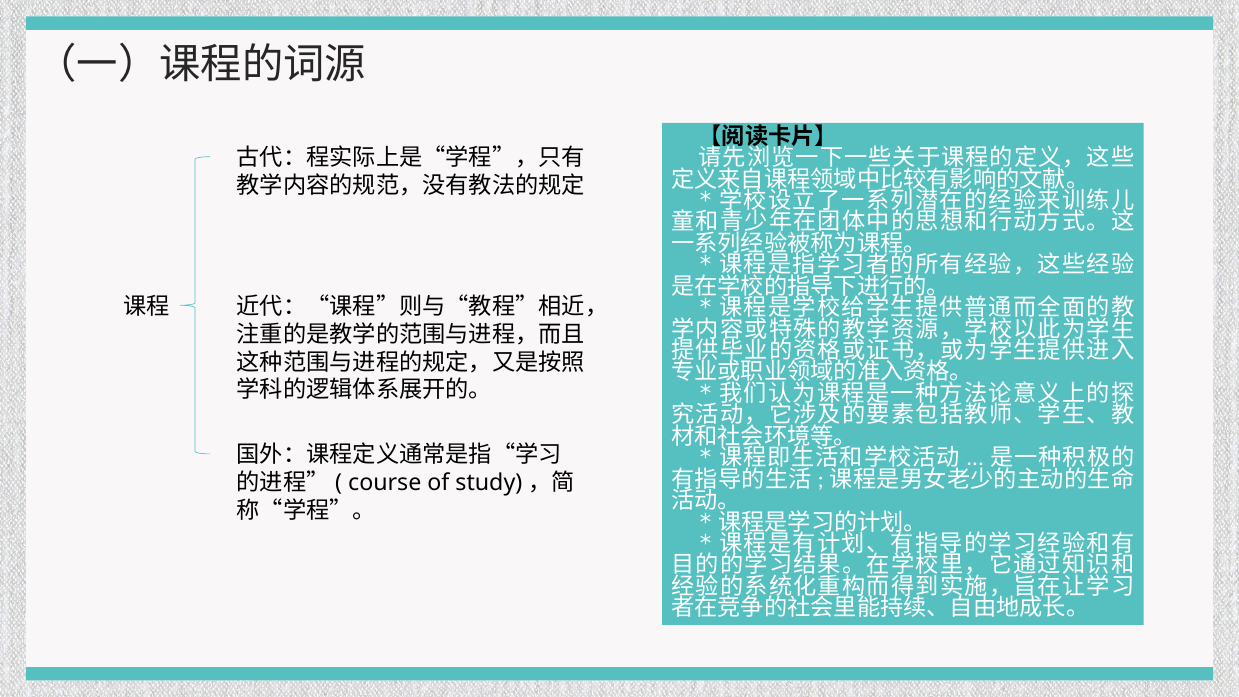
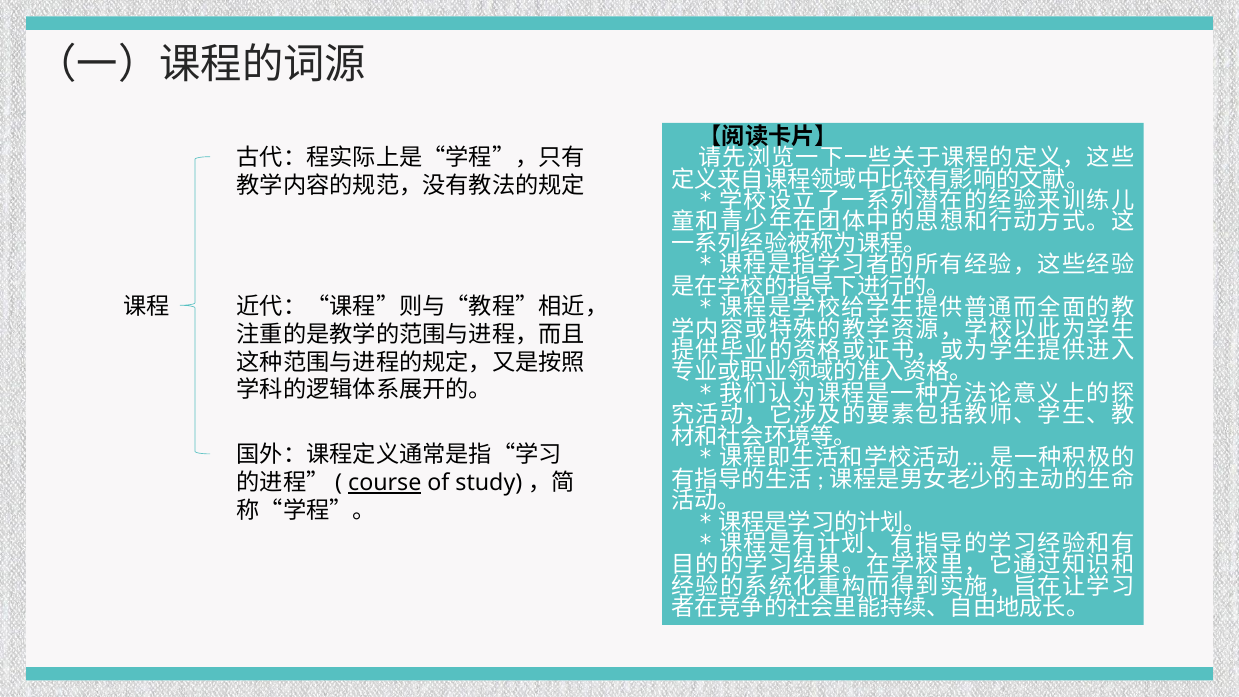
course underline: none -> present
